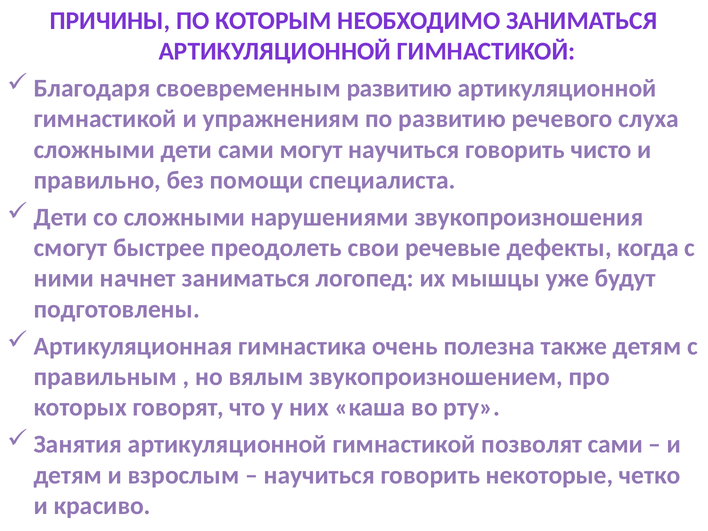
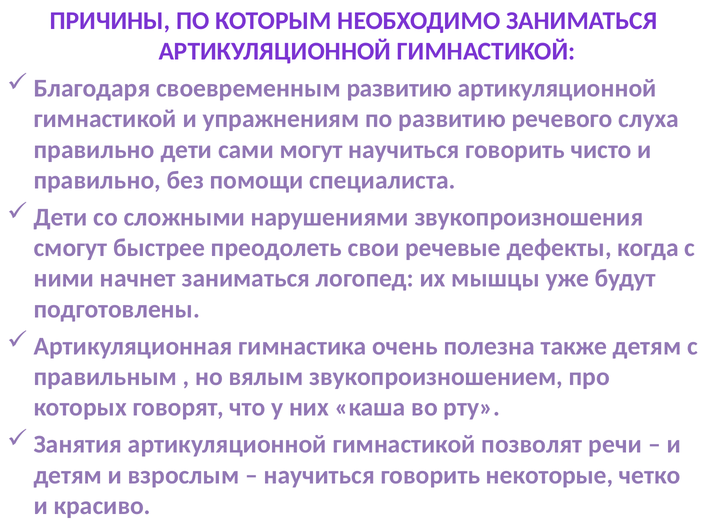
сложными at (94, 150): сложными -> правильно
позволят сами: сами -> речи
